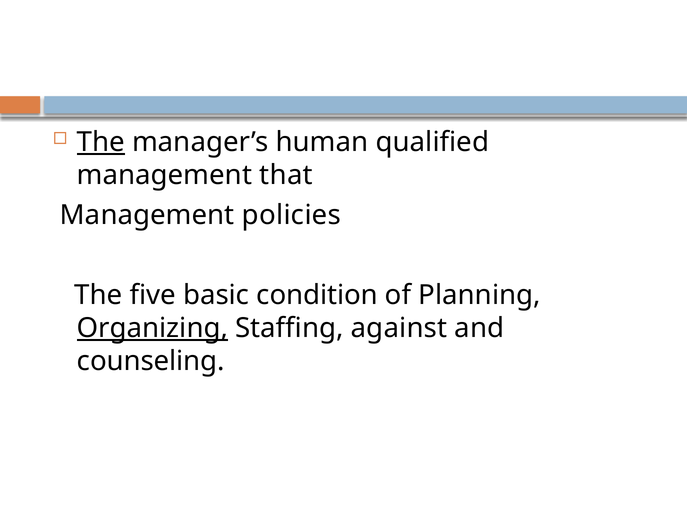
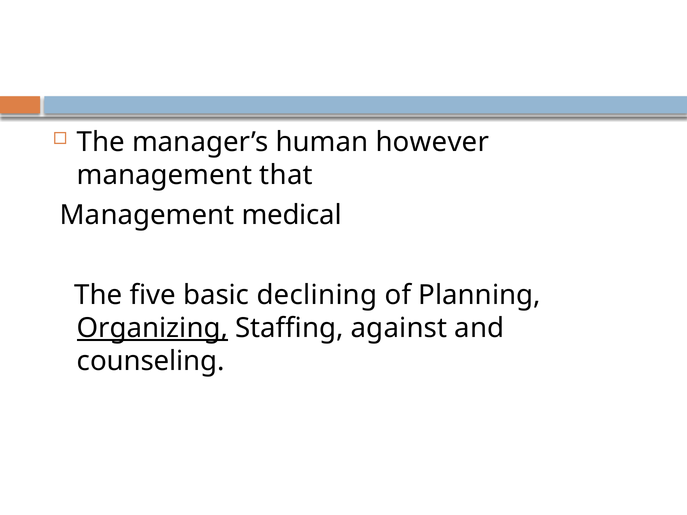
The at (101, 142) underline: present -> none
qualified: qualified -> however
policies: policies -> medical
condition: condition -> declining
